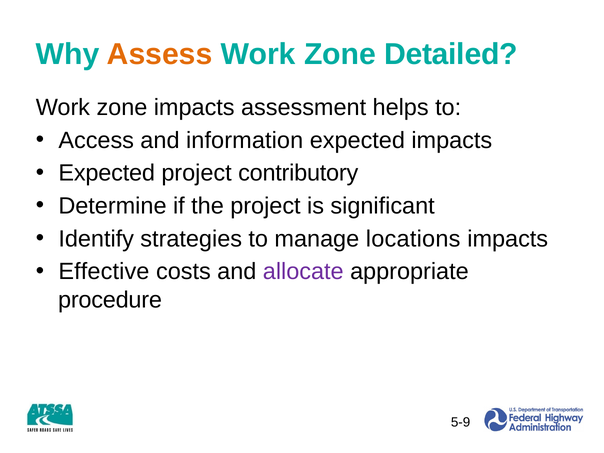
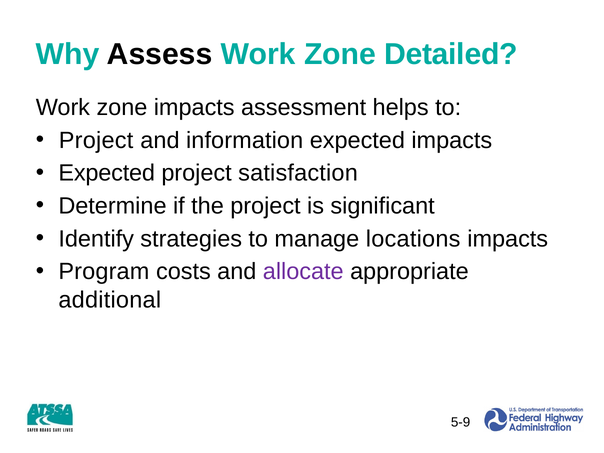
Assess colour: orange -> black
Access at (96, 140): Access -> Project
contributory: contributory -> satisfaction
Effective: Effective -> Program
procedure: procedure -> additional
